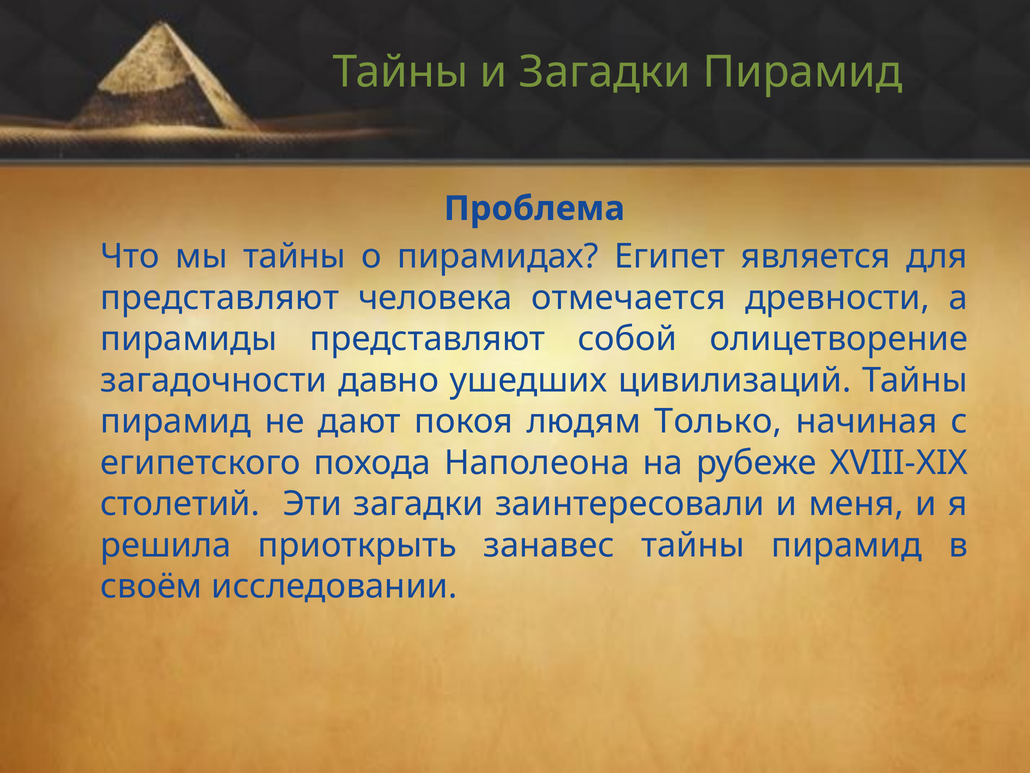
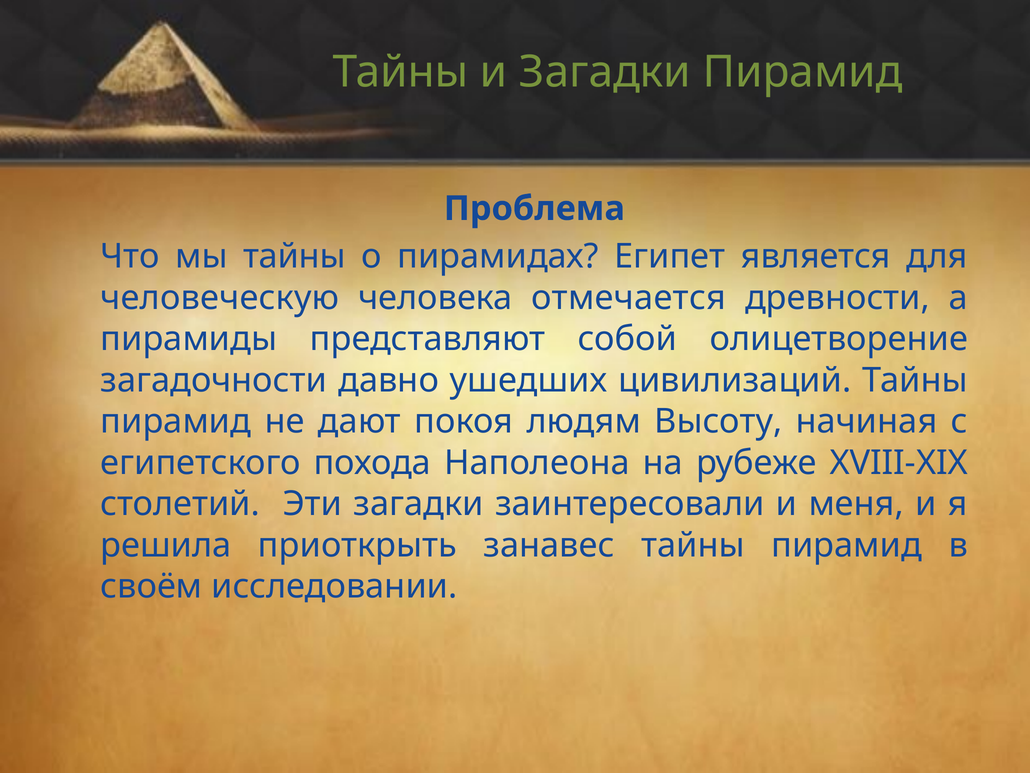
представляют at (220, 298): представляют -> человеческую
Только: Только -> Высоту
